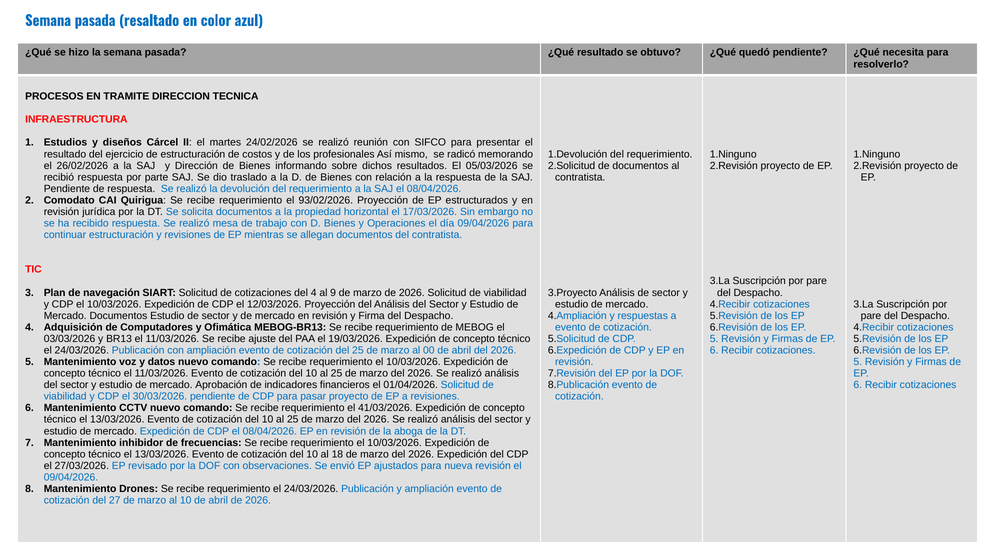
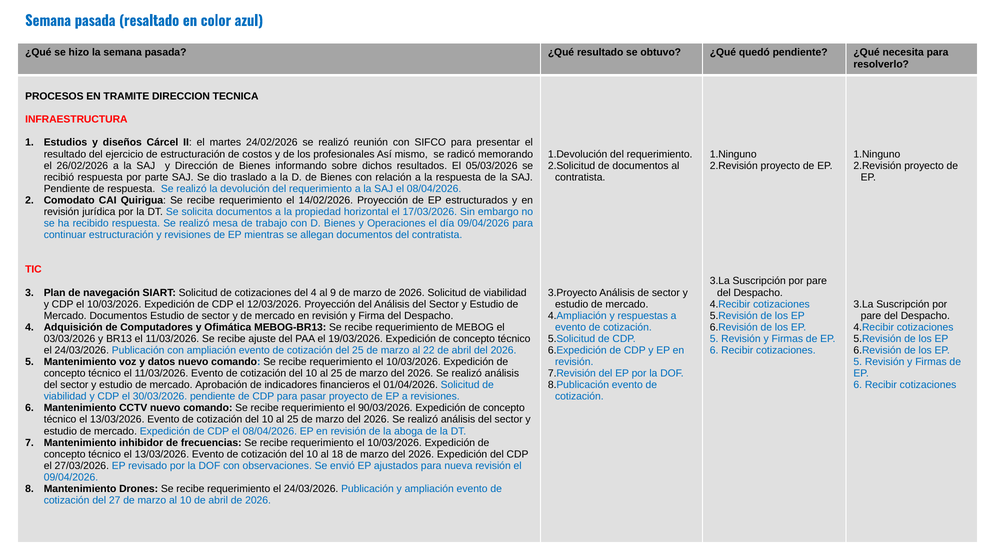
93/02/2026: 93/02/2026 -> 14/02/2026
00: 00 -> 22
41/03/2026: 41/03/2026 -> 90/03/2026
